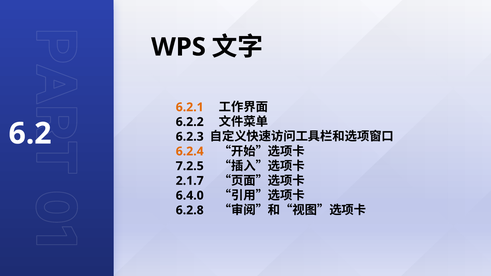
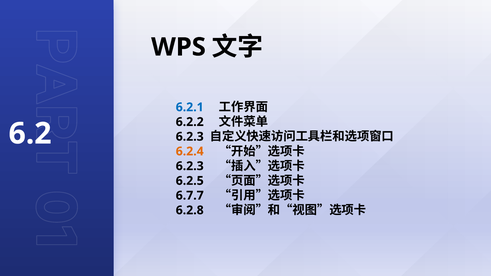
6.2.1 colour: orange -> blue
7.2.5 at (190, 166): 7.2.5 -> 6.2.3
2.1.7: 2.1.7 -> 6.2.5
6.4.0: 6.4.0 -> 6.7.7
